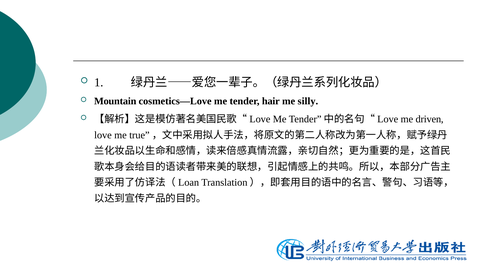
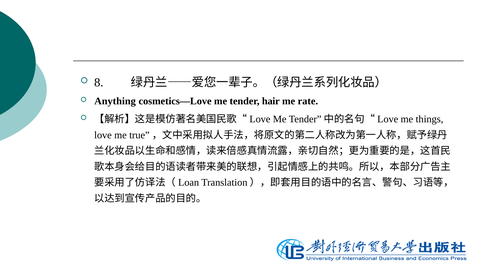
1: 1 -> 8
Mountain: Mountain -> Anything
silly: silly -> rate
driven: driven -> things
